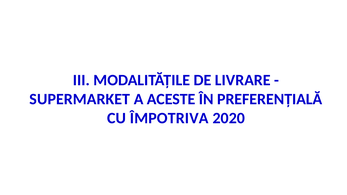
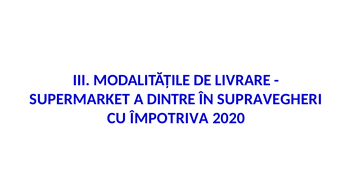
ACESTE: ACESTE -> DINTRE
PREFERENŢIALĂ: PREFERENŢIALĂ -> SUPRAVEGHERI
